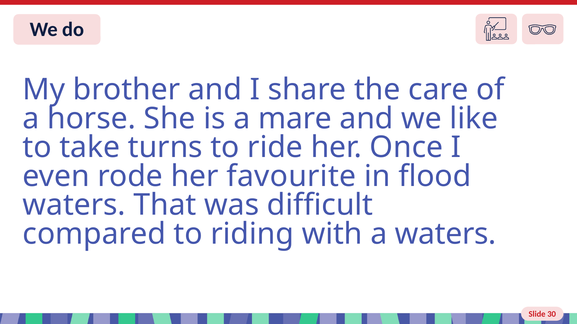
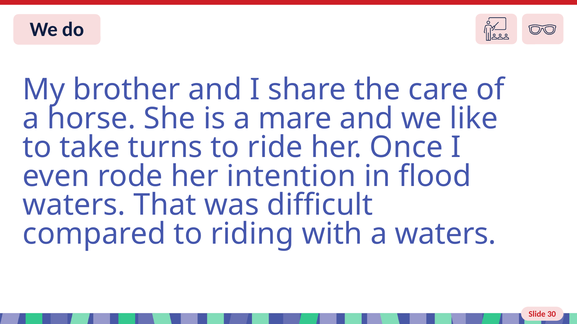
favourite: favourite -> intention
